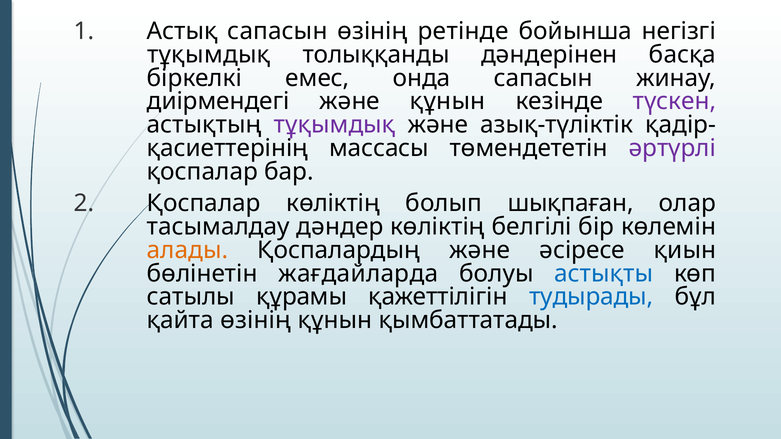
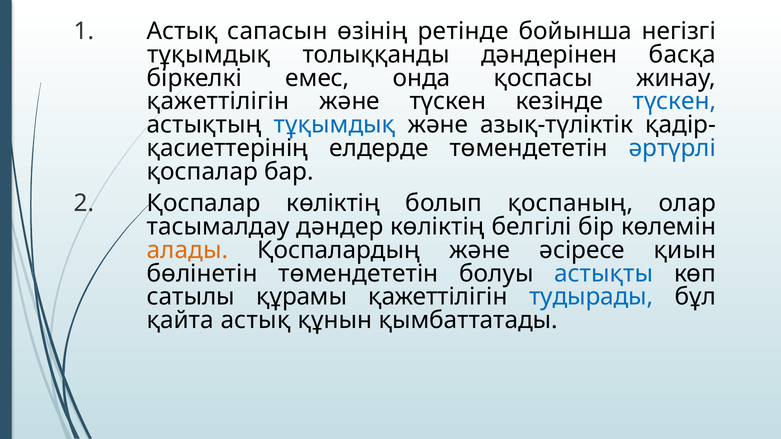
онда сапасын: сапасын -> қоспасы
диірмендегі at (218, 102): диірмендегі -> қажеттілігін
және құнын: құнын -> түскен
түскен at (674, 102) colour: purple -> blue
тұқымдық at (335, 125) colour: purple -> blue
массасы: массасы -> елдерде
әртүрлі colour: purple -> blue
шықпаған: шықпаған -> қоспаның
бөлінетін жағдайларда: жағдайларда -> төмендететін
қайта өзінің: өзінің -> астық
